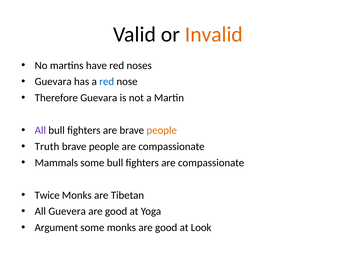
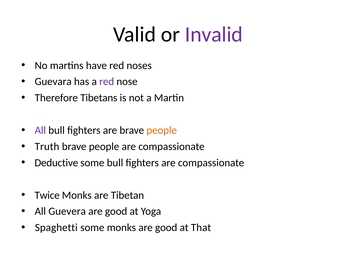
Invalid colour: orange -> purple
red at (107, 82) colour: blue -> purple
Therefore Guevara: Guevara -> Tibetans
Mammals: Mammals -> Deductive
Argument: Argument -> Spaghetti
Look: Look -> That
